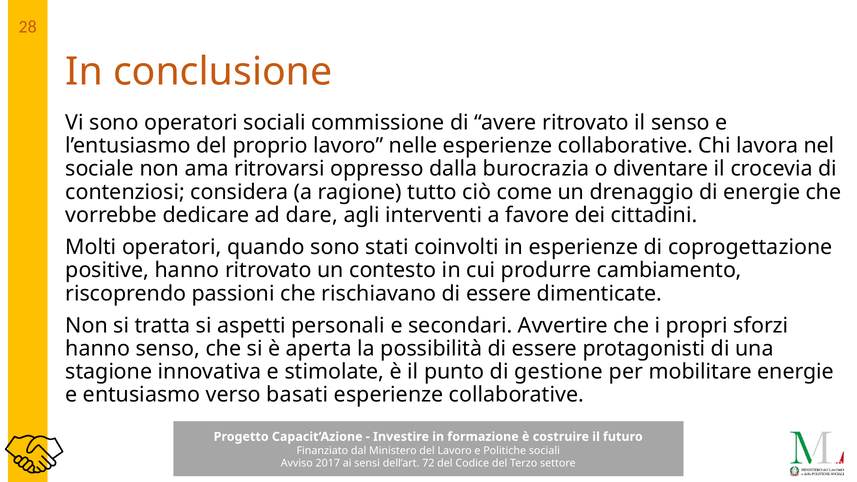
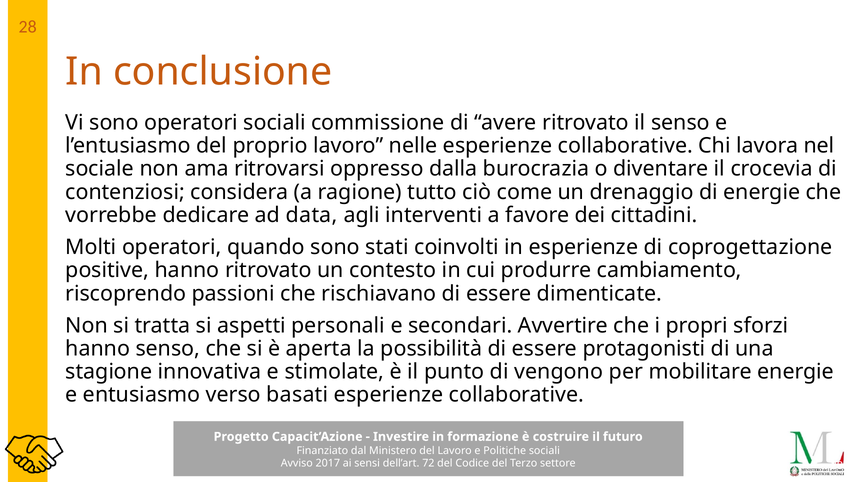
dare: dare -> data
gestione: gestione -> vengono
